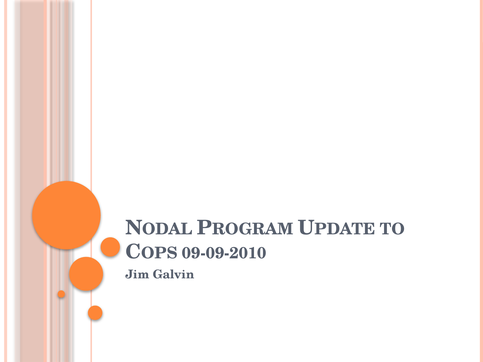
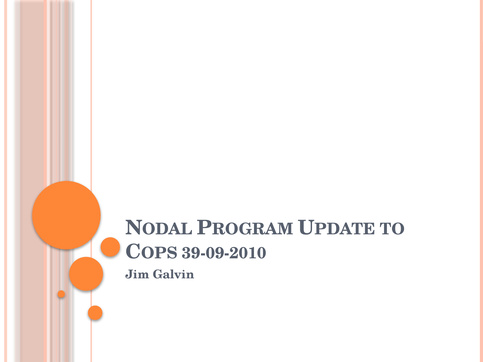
09-09-2010: 09-09-2010 -> 39-09-2010
